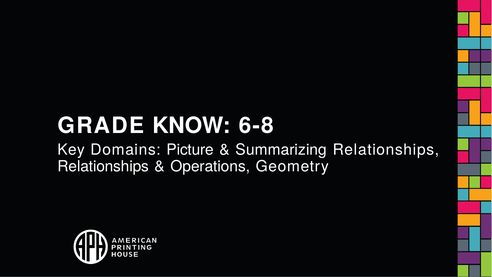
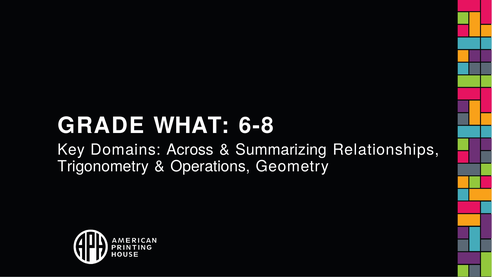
KNOW: KNOW -> WHAT
Picture: Picture -> Across
Relationships at (103, 166): Relationships -> Trigonometry
